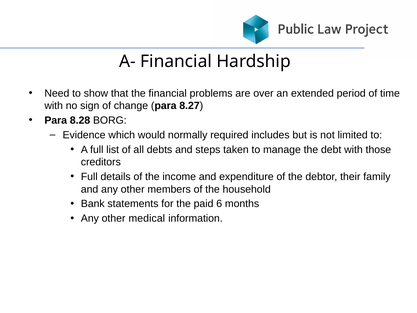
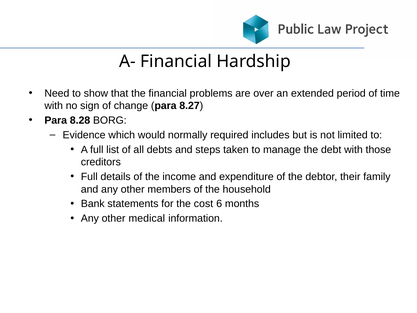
paid: paid -> cost
